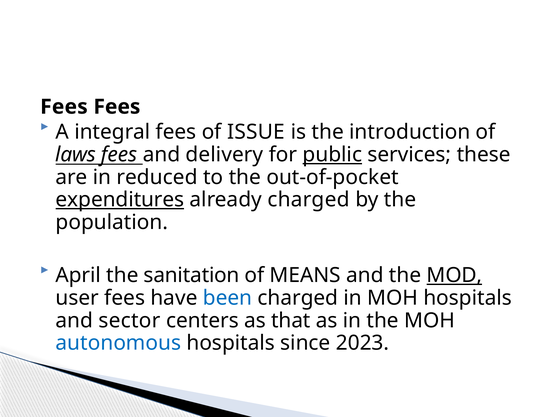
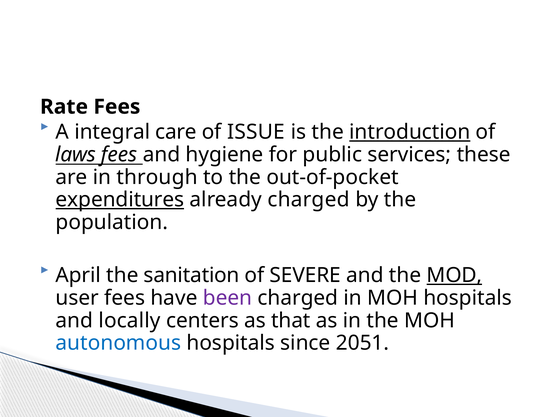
Fees at (64, 107): Fees -> Rate
integral fees: fees -> care
introduction underline: none -> present
delivery: delivery -> hygiene
public underline: present -> none
reduced: reduced -> through
MEANS: MEANS -> SEVERE
been colour: blue -> purple
sector: sector -> locally
2023: 2023 -> 2051
